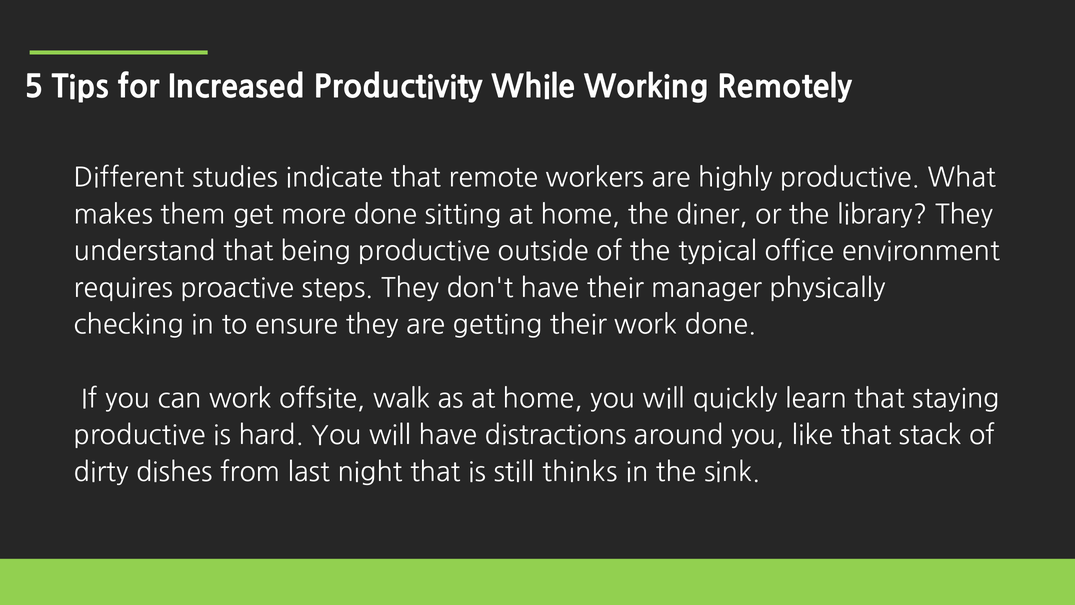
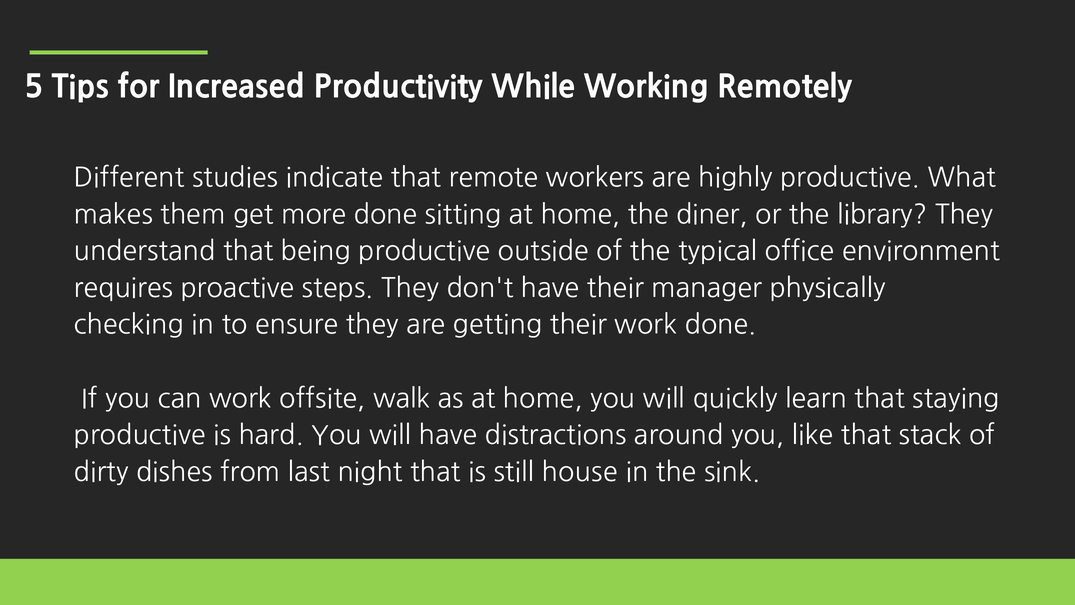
thinks: thinks -> house
